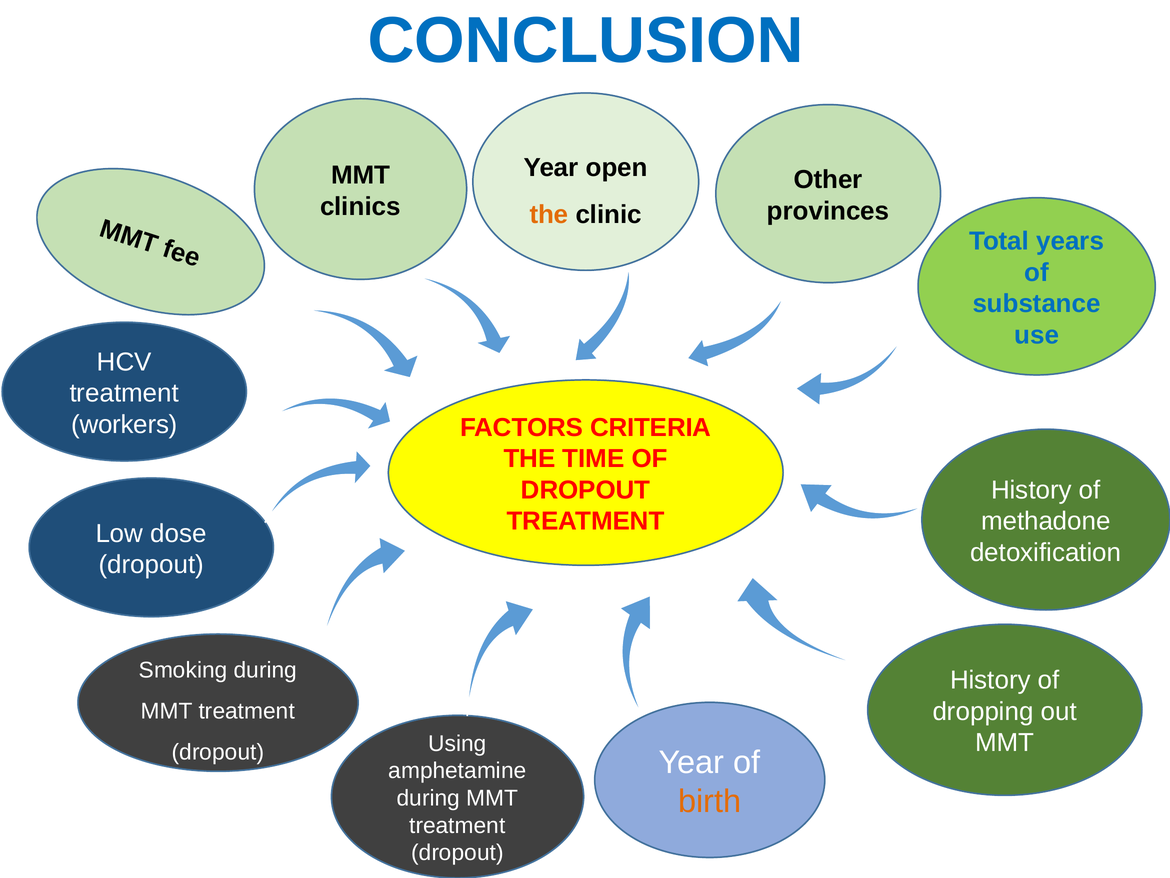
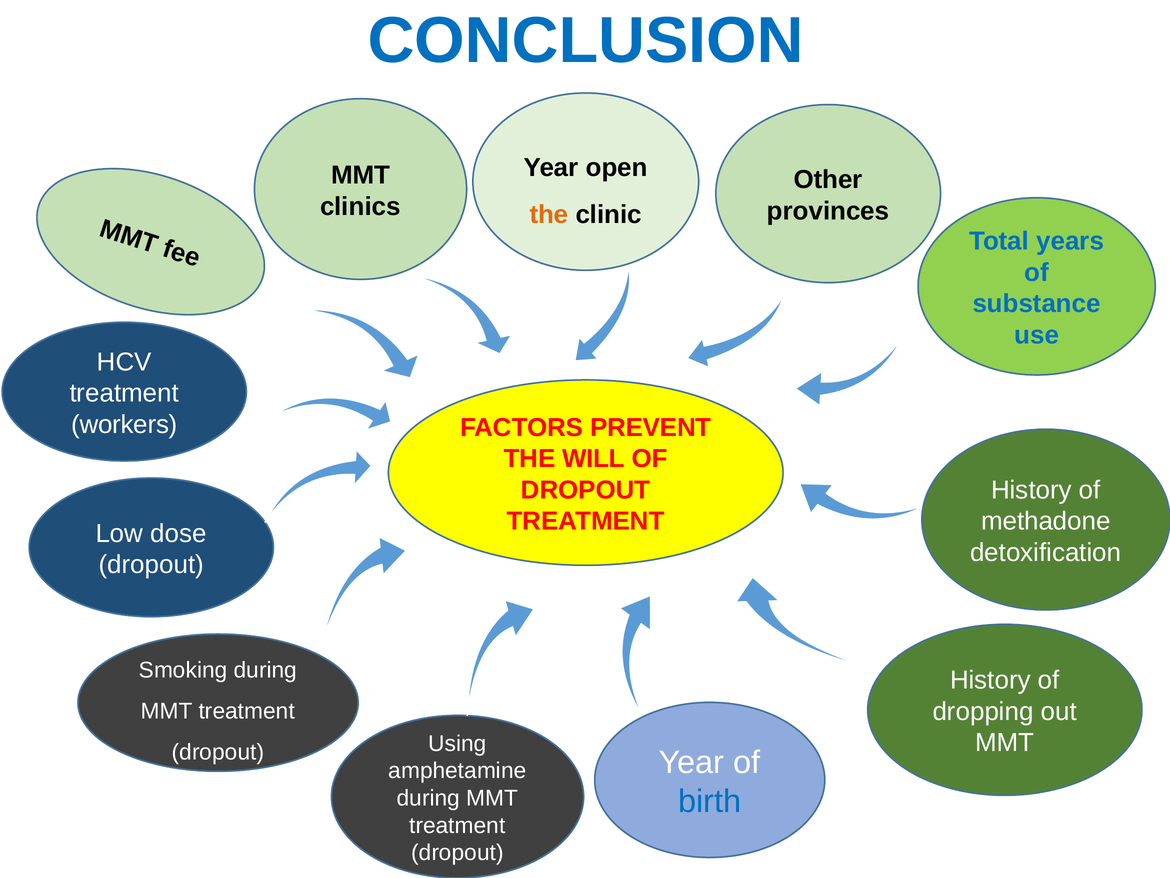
CRITERIA: CRITERIA -> PREVENT
TIME: TIME -> WILL
birth colour: orange -> blue
